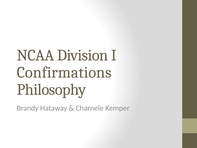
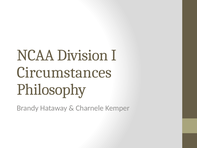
Confirmations: Confirmations -> Circumstances
